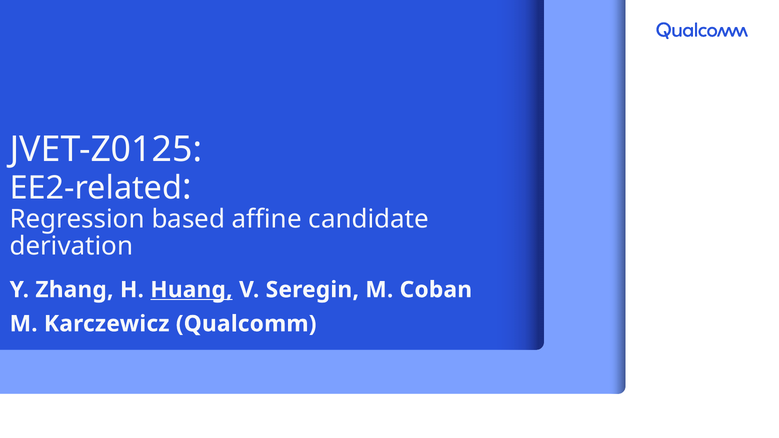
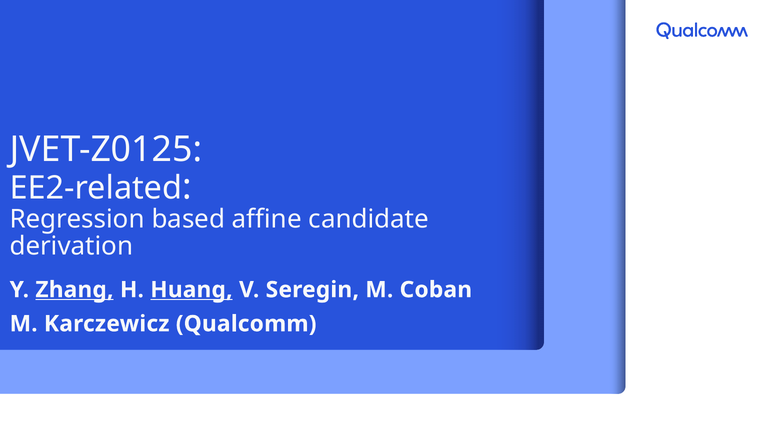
Zhang underline: none -> present
